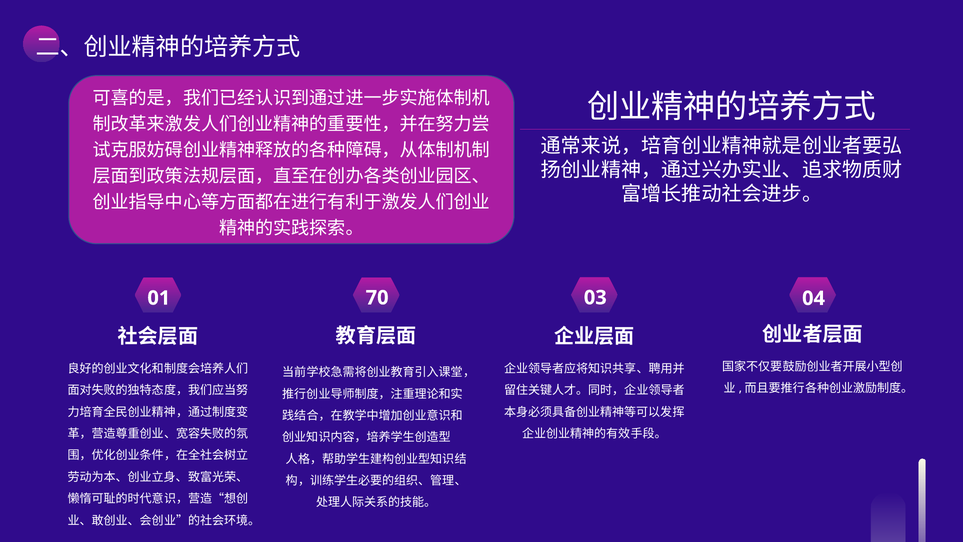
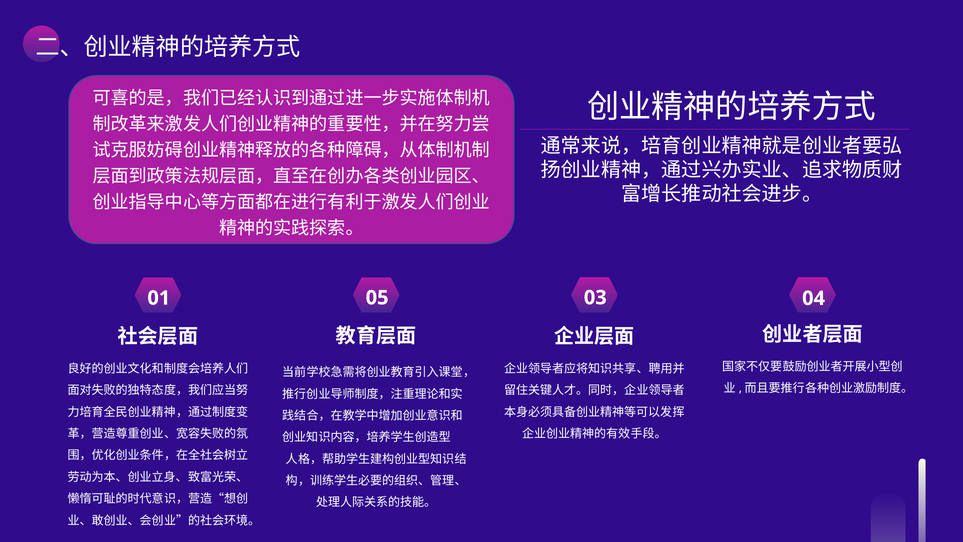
70: 70 -> 05
